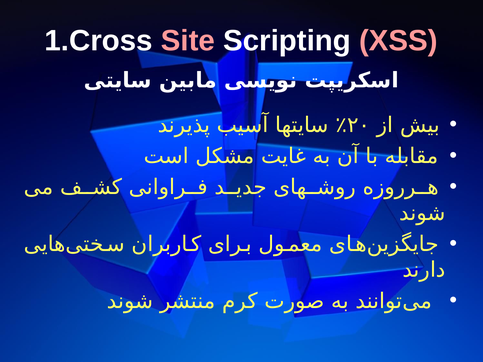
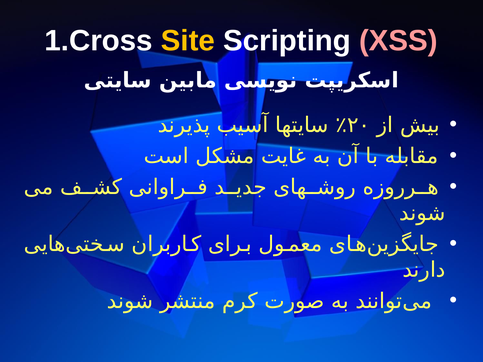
Site colour: pink -> yellow
